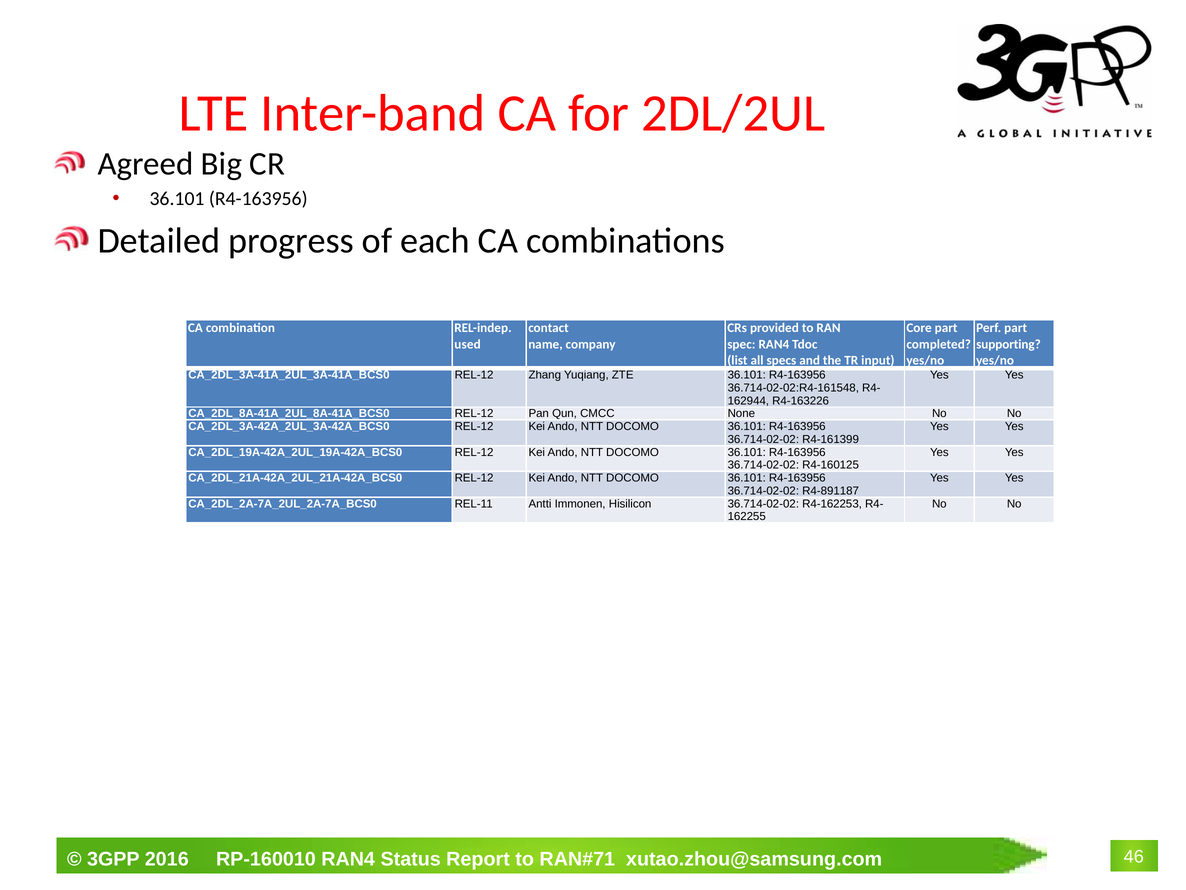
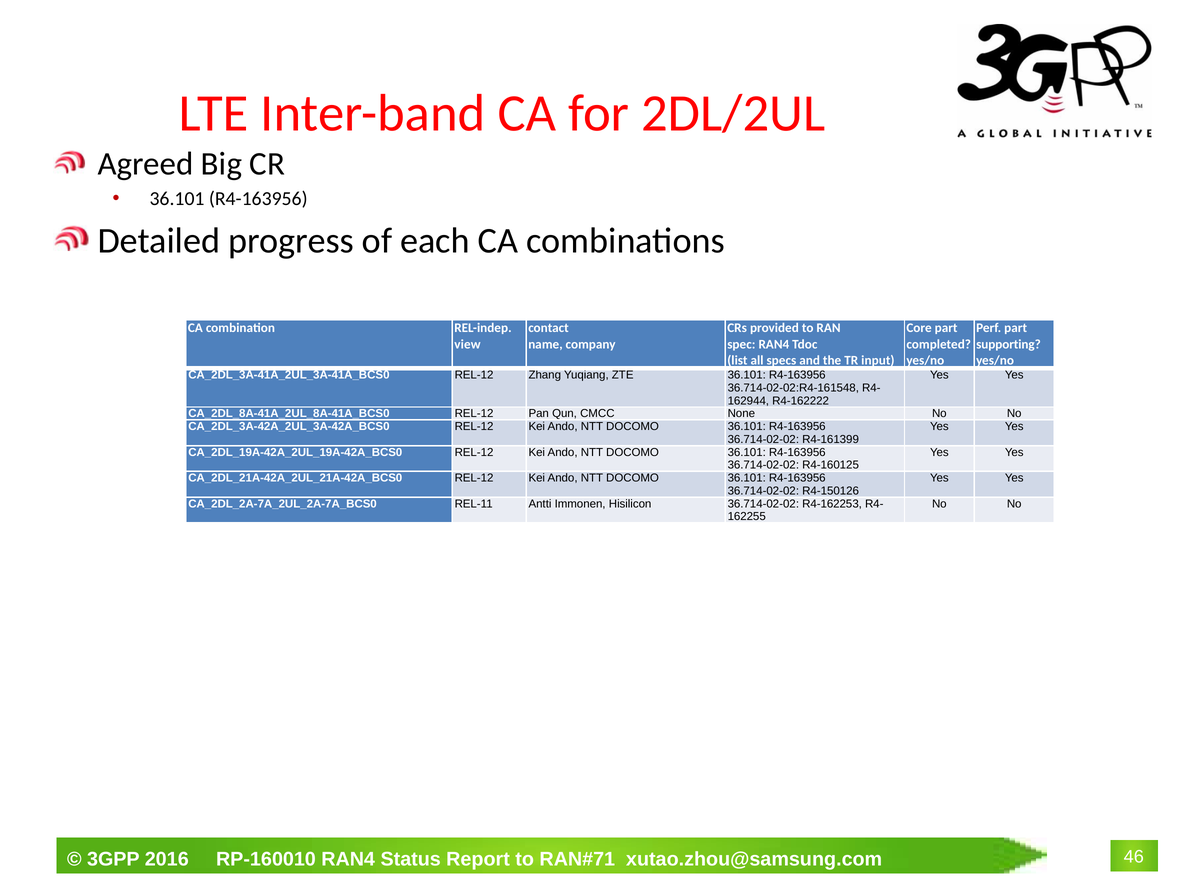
used: used -> view
R4-163226: R4-163226 -> R4-162222
R4-891187: R4-891187 -> R4-150126
